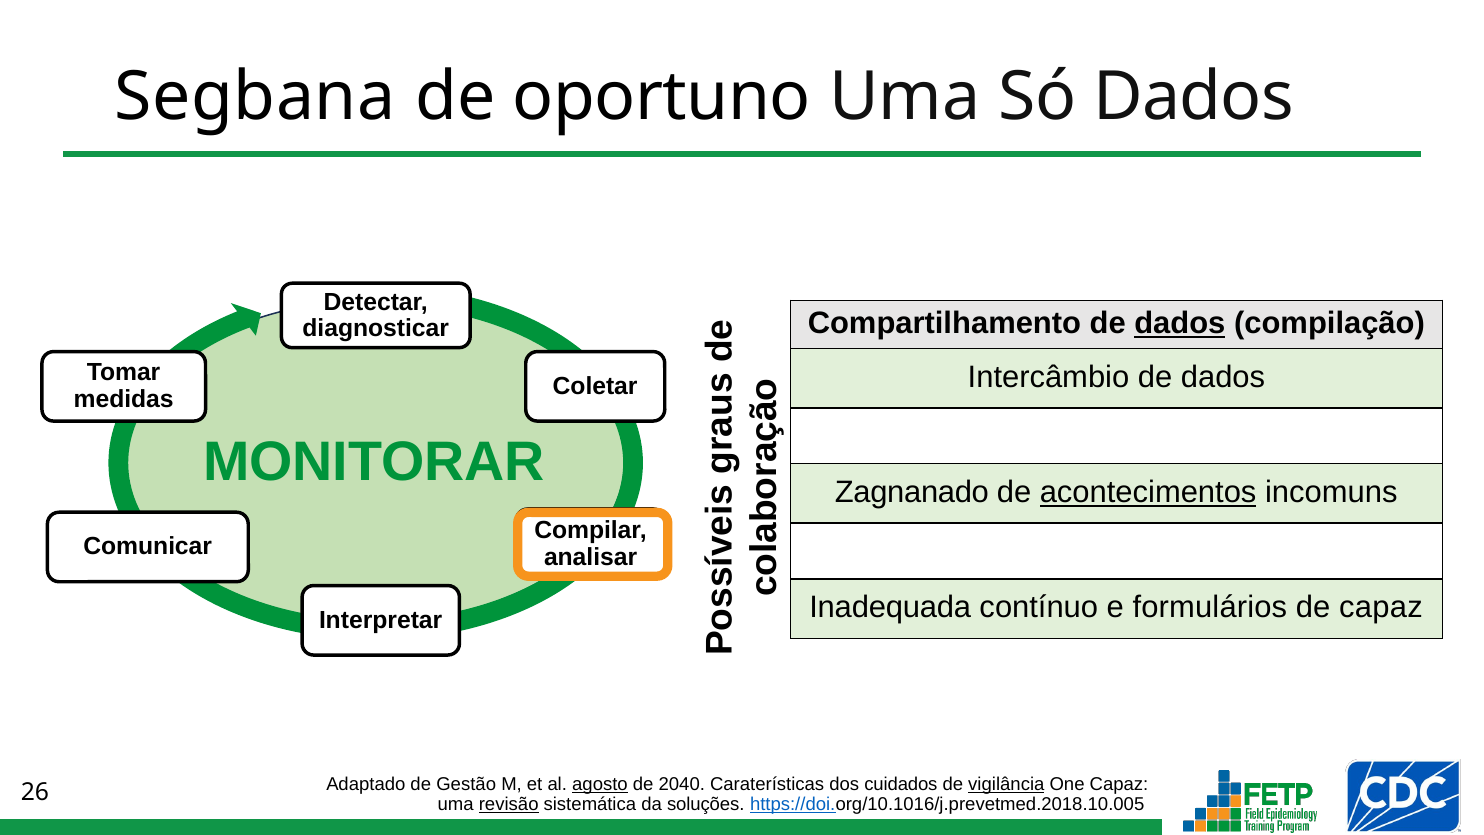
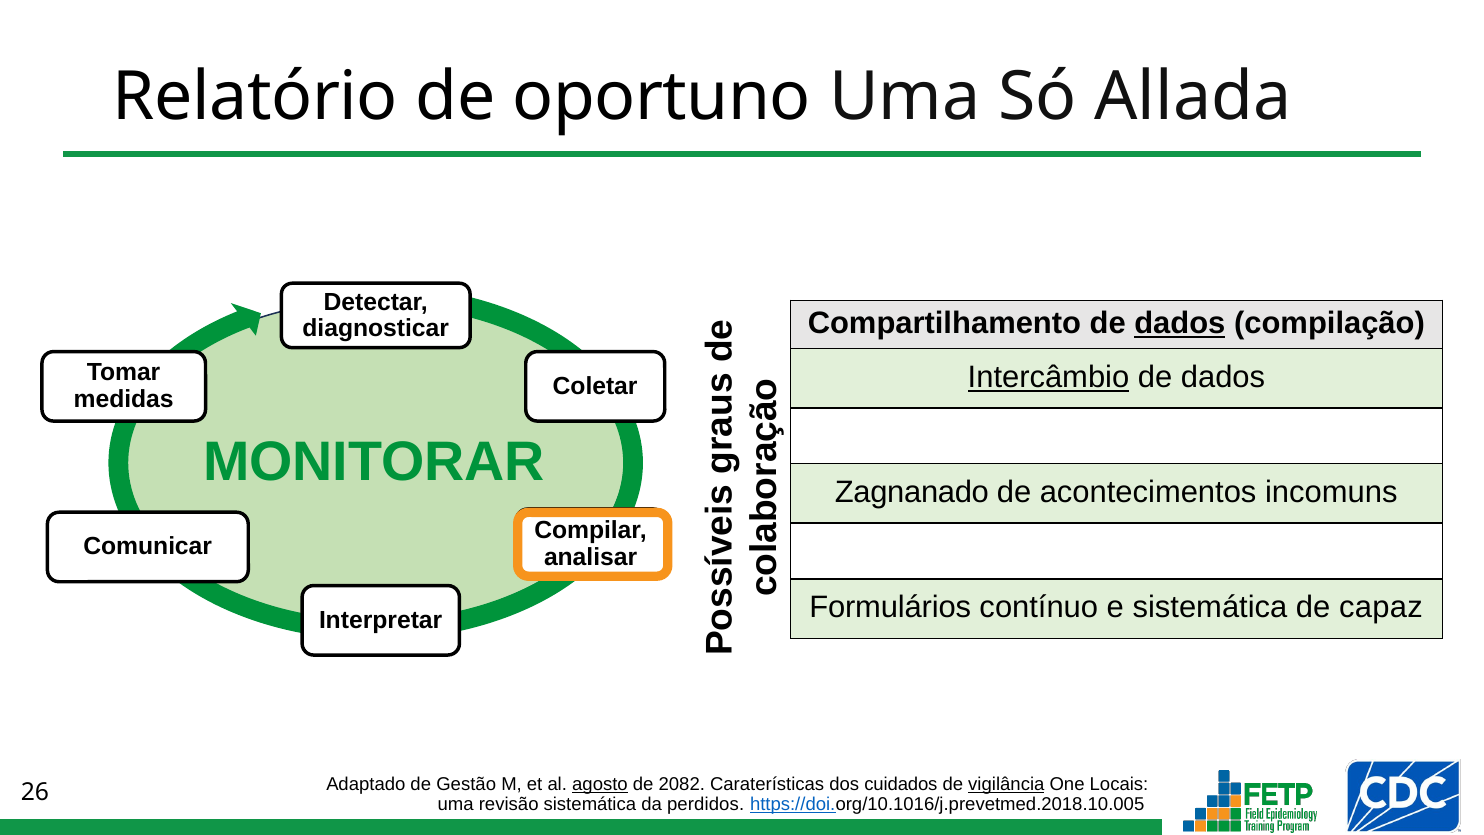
Segbana: Segbana -> Relatório
Só Dados: Dados -> Allada
Intercâmbio underline: none -> present
acontecimentos underline: present -> none
Inadequada: Inadequada -> Formulários
e formulários: formulários -> sistemática
2040: 2040 -> 2082
One Capaz: Capaz -> Locais
revisão underline: present -> none
soluções: soluções -> perdidos
